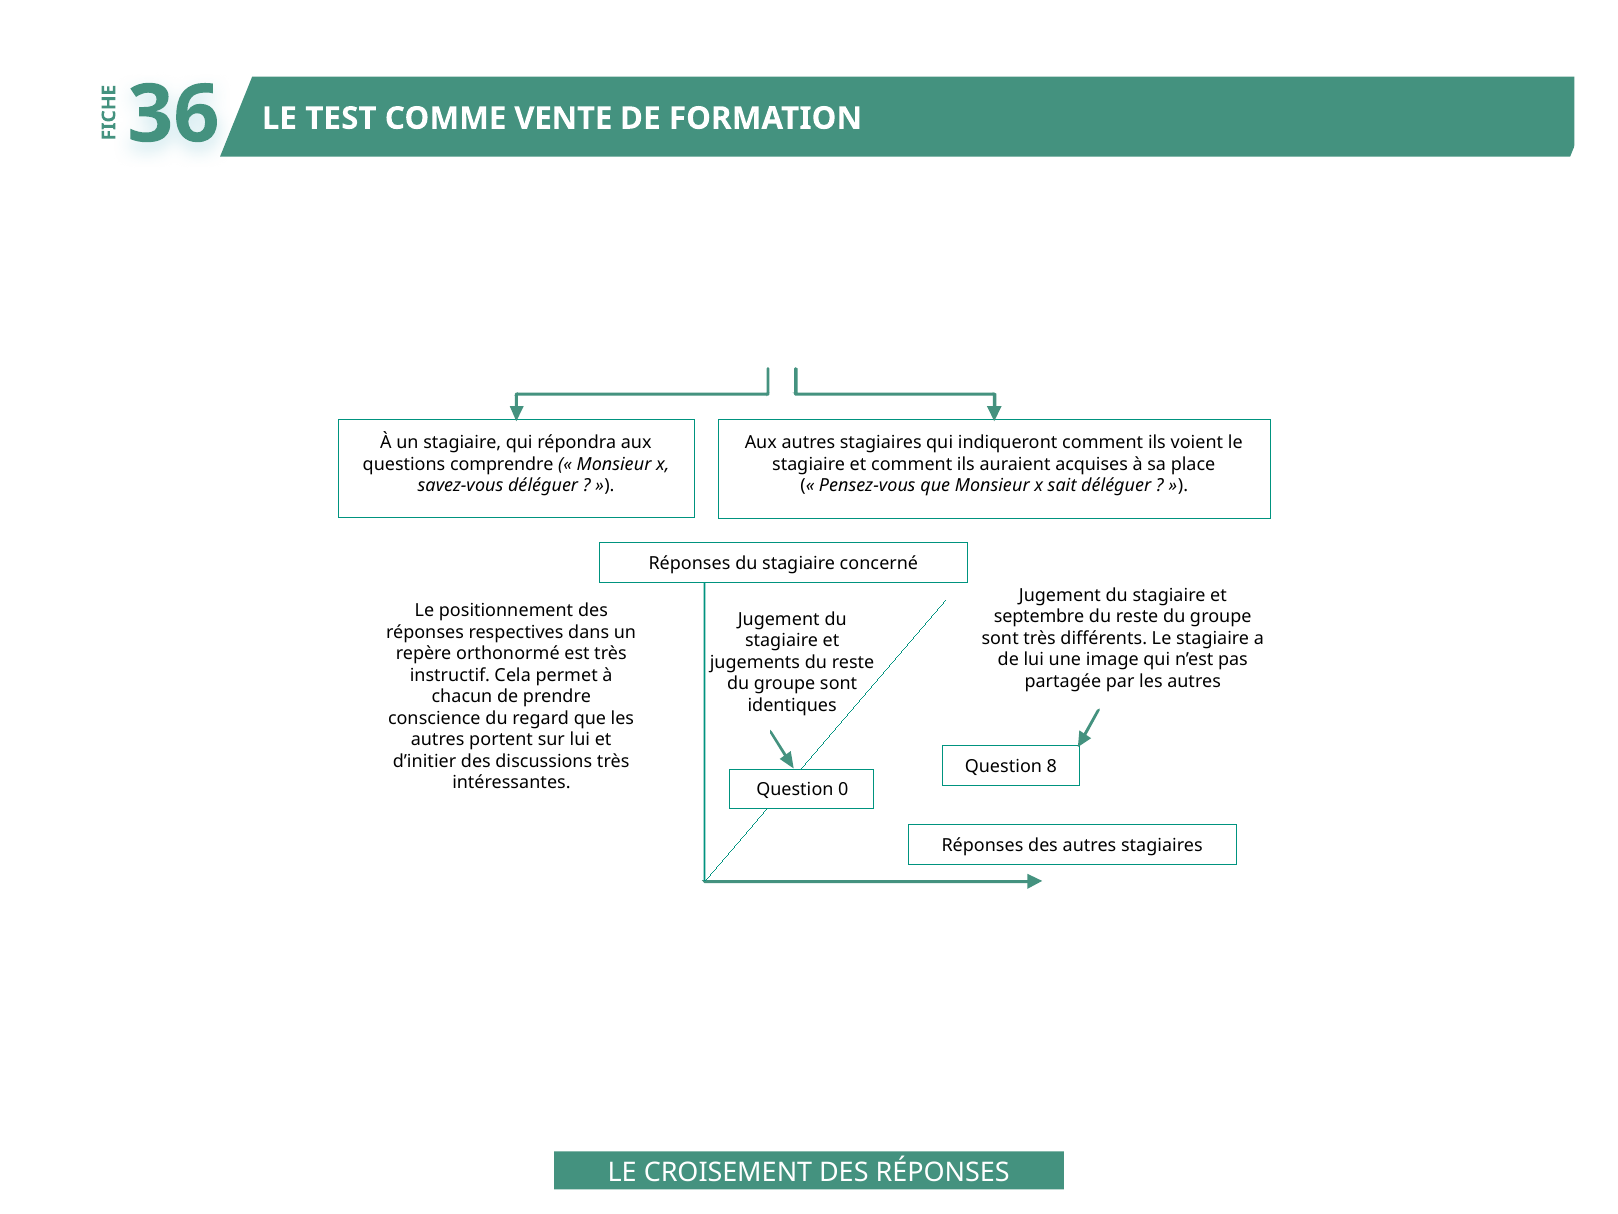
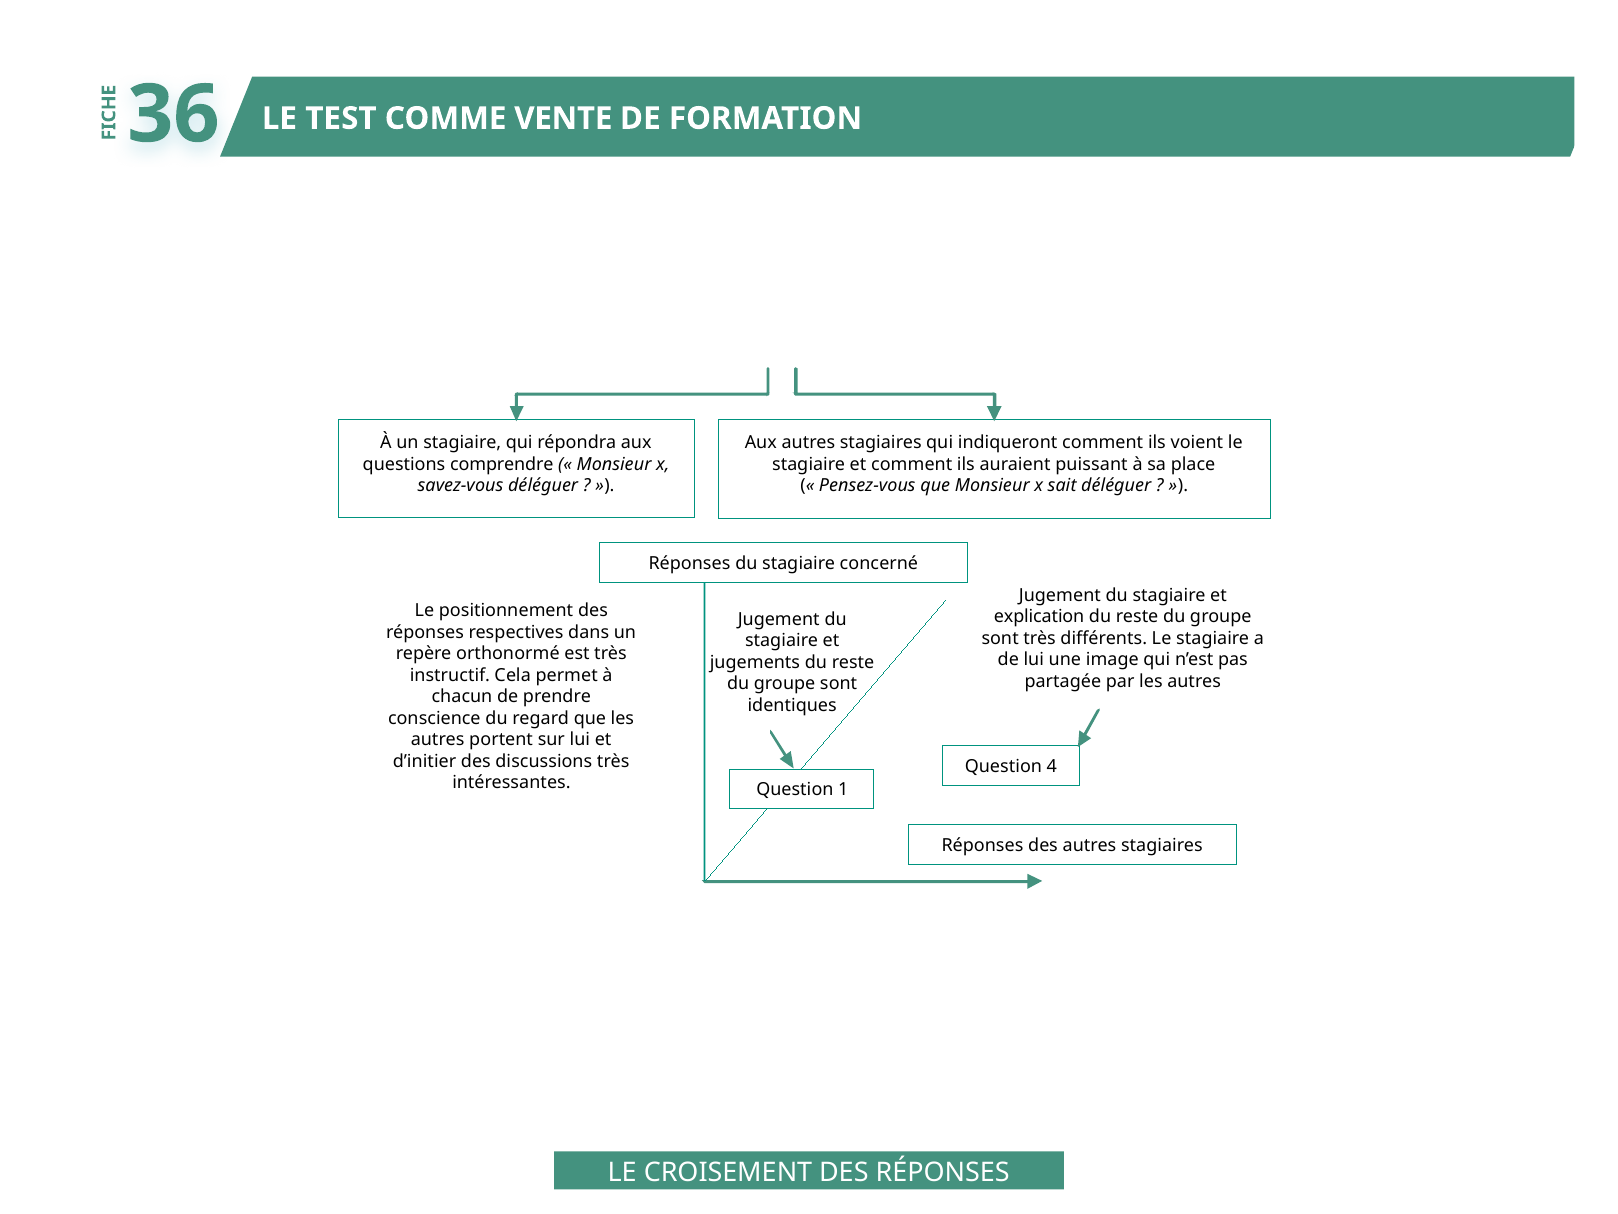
acquises: acquises -> puissant
septembre: septembre -> explication
8: 8 -> 4
0: 0 -> 1
